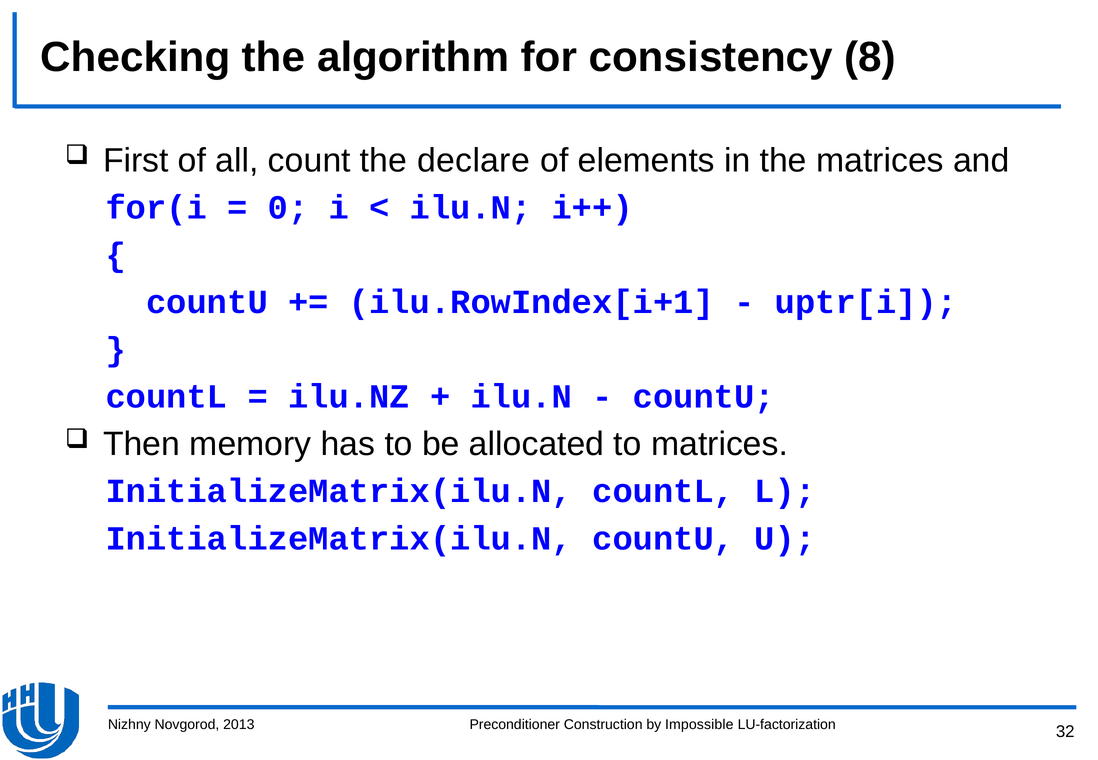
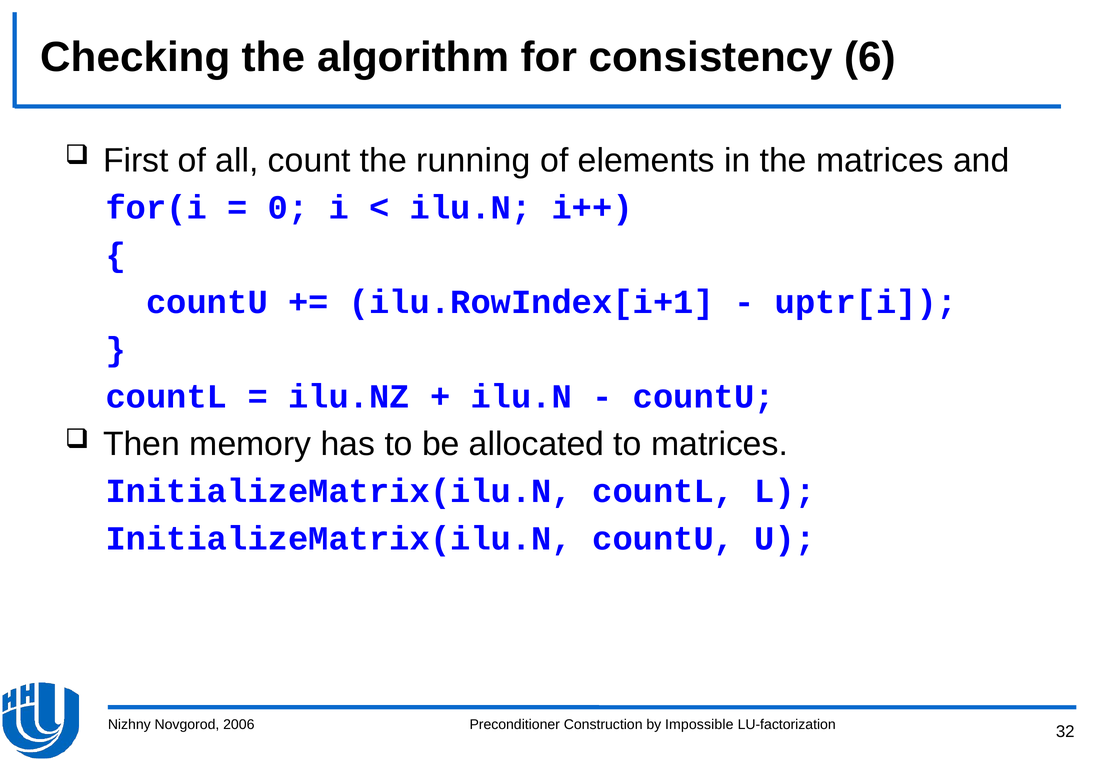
8: 8 -> 6
declare: declare -> running
2013: 2013 -> 2006
